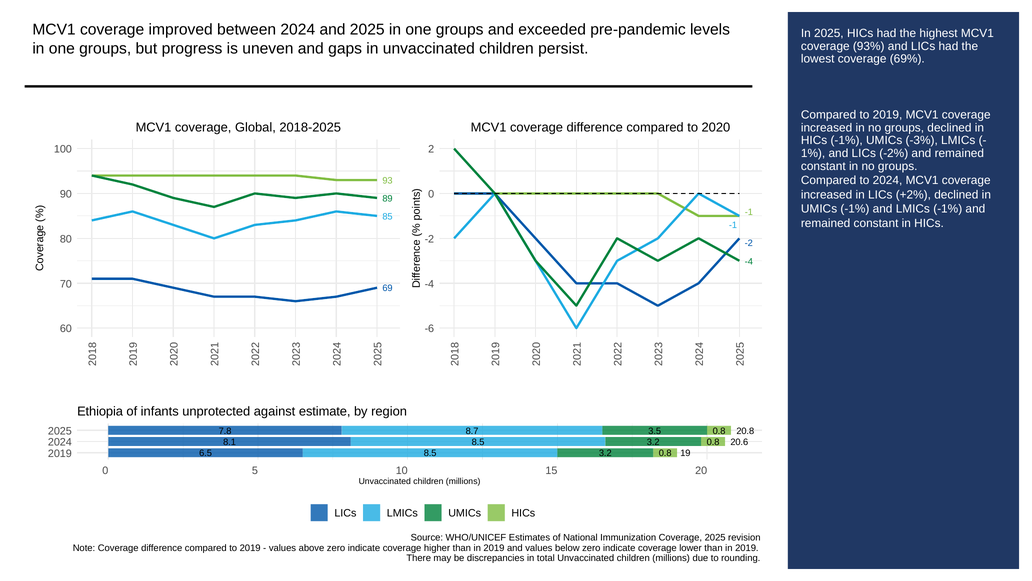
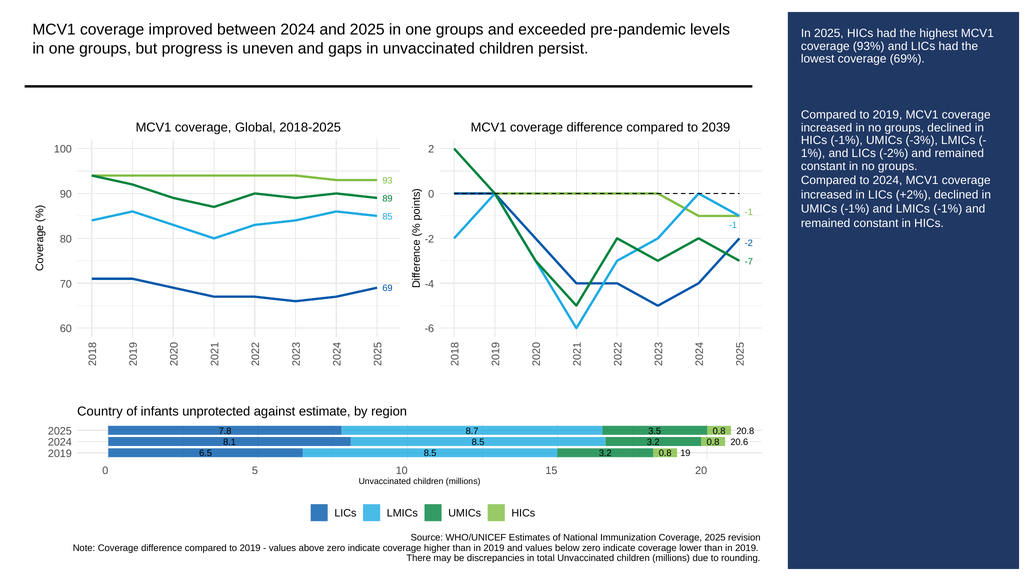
2020: 2020 -> 2039
-4 at (749, 261): -4 -> -7
Ethiopia: Ethiopia -> Country
